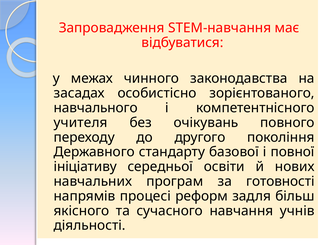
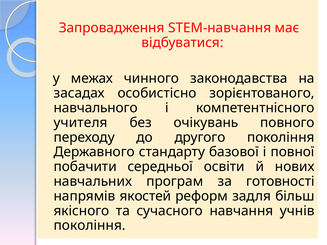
ініціативу: ініціативу -> побачити
процесі: процесі -> якостей
діяльності at (90, 226): діяльності -> покоління
